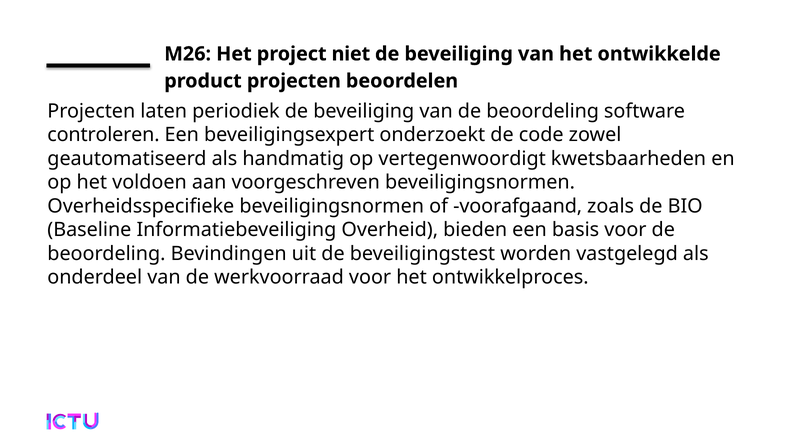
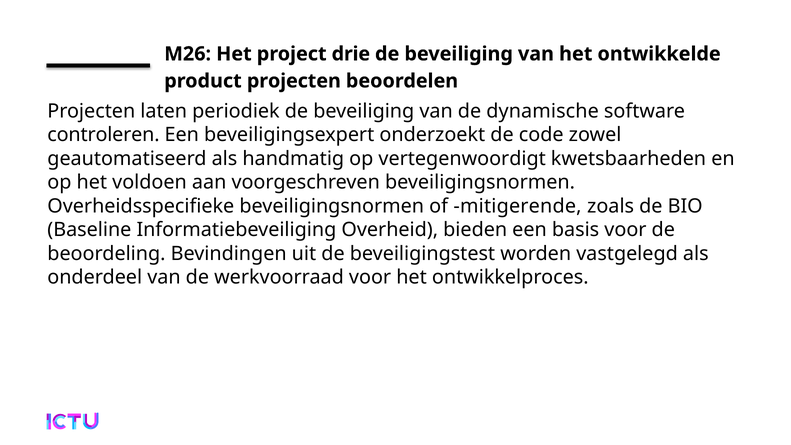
niet: niet -> drie
van de beoordeling: beoordeling -> dynamische
voorafgaand: voorafgaand -> mitigerende
